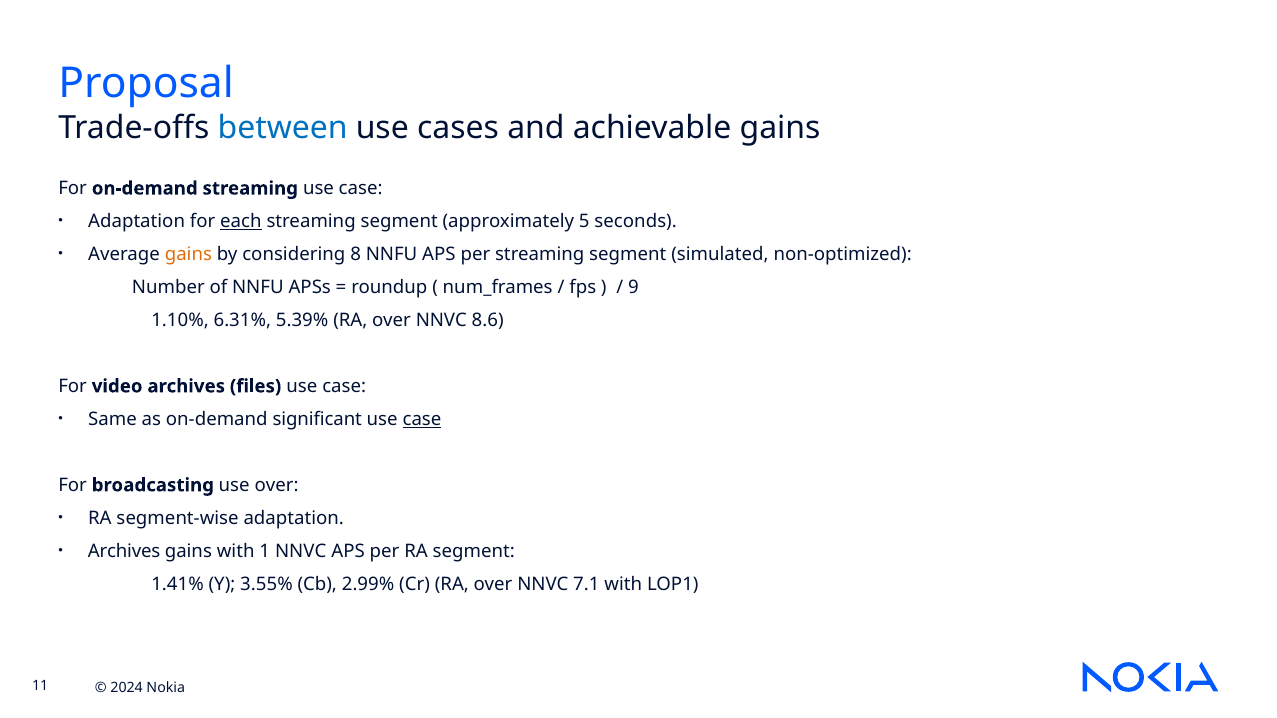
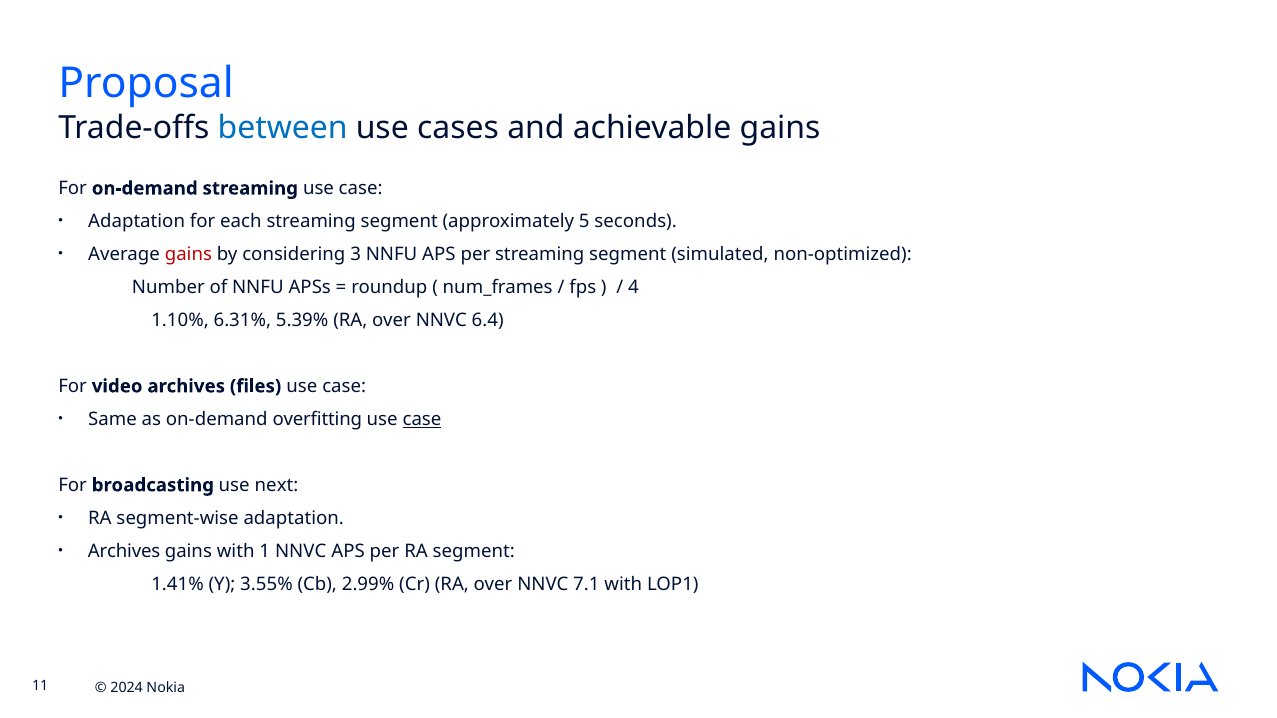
each underline: present -> none
gains at (188, 254) colour: orange -> red
8: 8 -> 3
9: 9 -> 4
8.6: 8.6 -> 6.4
significant: significant -> overfitting
use over: over -> next
